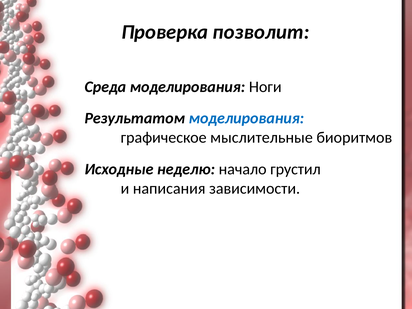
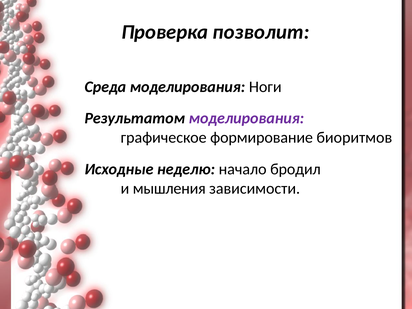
моделирования at (246, 118) colour: blue -> purple
мыслительные: мыслительные -> формирование
грустил: грустил -> бродил
написания: написания -> мышления
